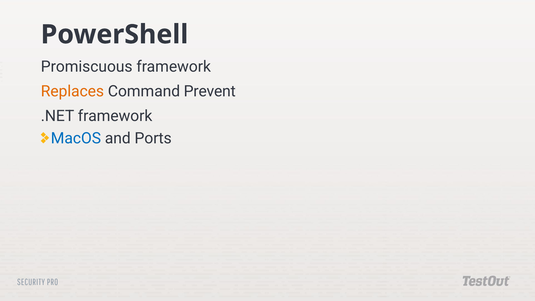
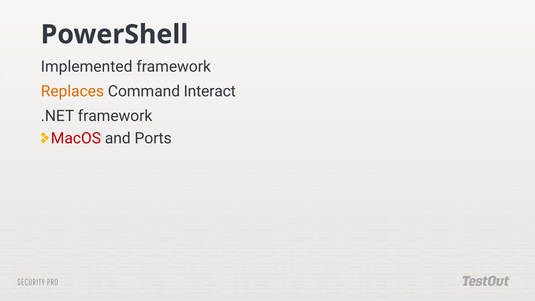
Promiscuous: Promiscuous -> Implemented
Prevent: Prevent -> Interact
MacOS colour: blue -> red
